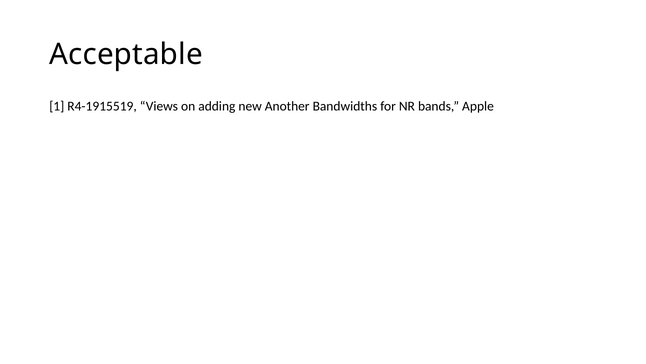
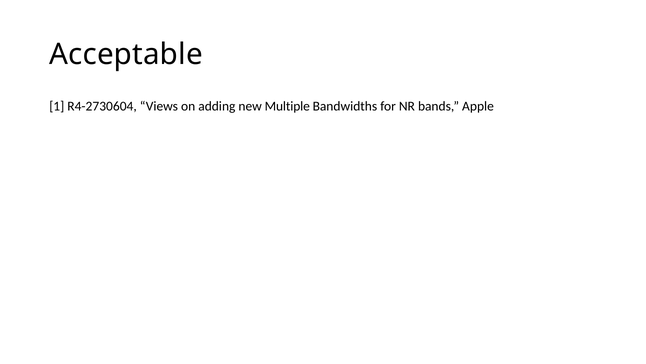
R4-1915519: R4-1915519 -> R4-2730604
Another: Another -> Multiple
